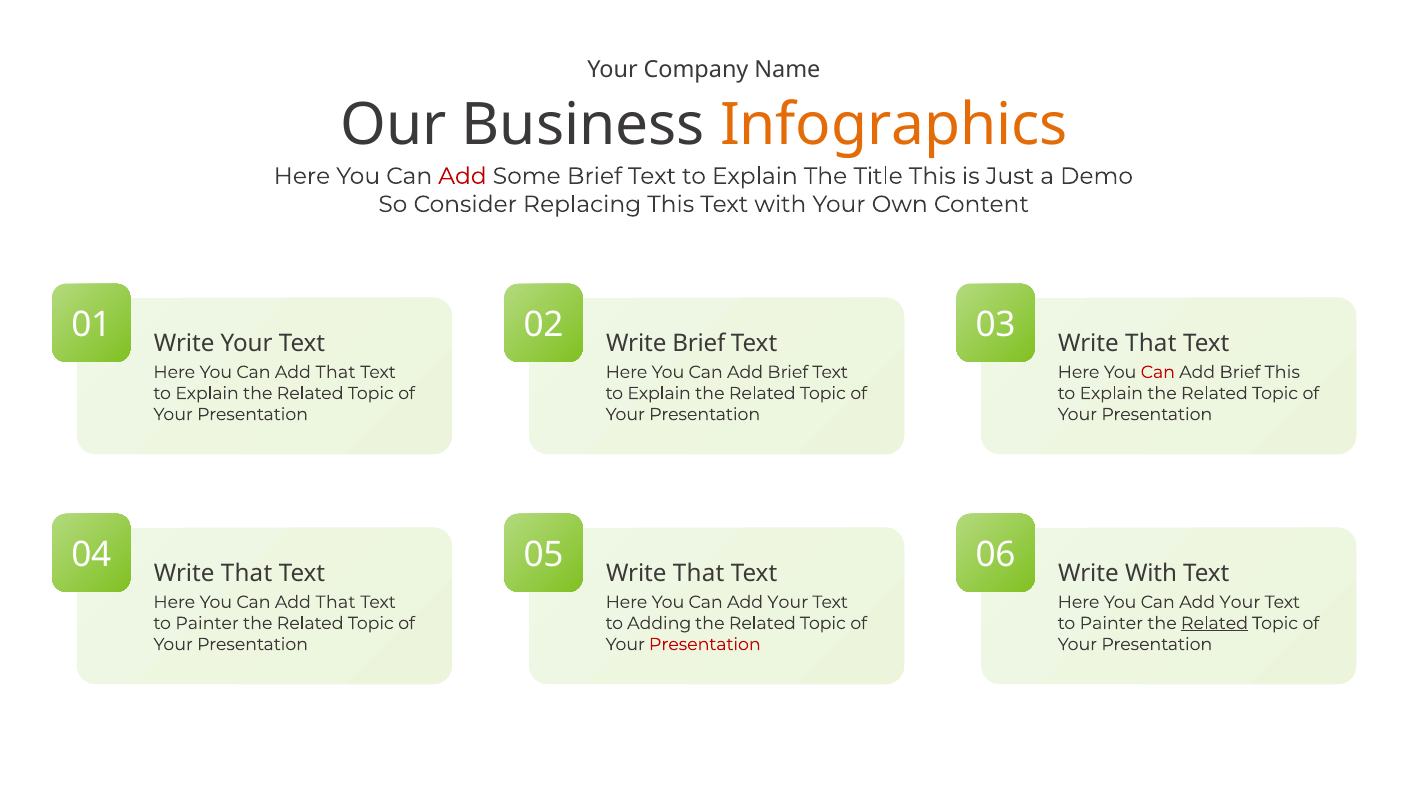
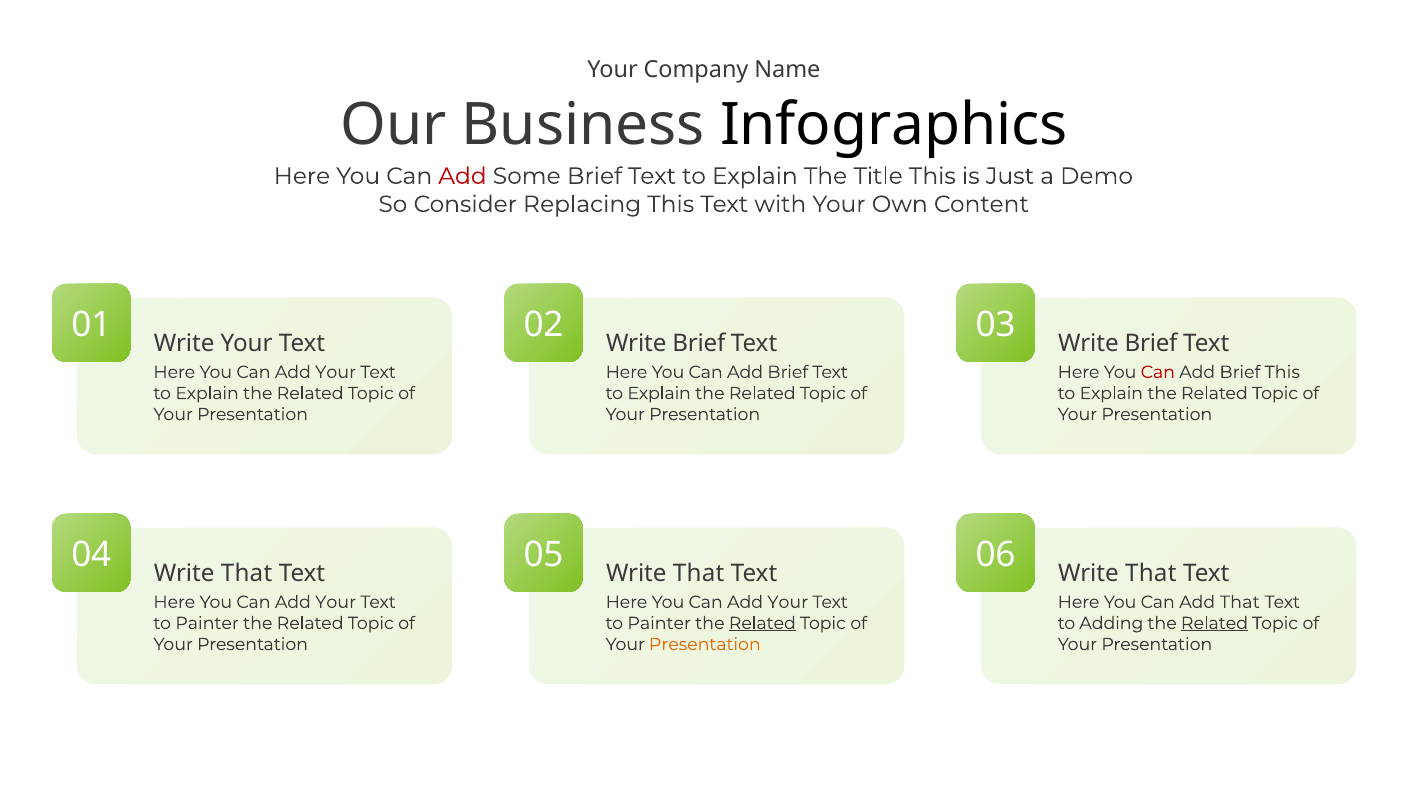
Infographics colour: orange -> black
That at (1151, 343): That -> Brief
That at (336, 372): That -> Your
With at (1151, 573): With -> That
That at (336, 602): That -> Your
Your at (1240, 602): Your -> That
Adding at (659, 623): Adding -> Painter
Related at (762, 623) underline: none -> present
Painter at (1111, 623): Painter -> Adding
Presentation at (705, 644) colour: red -> orange
